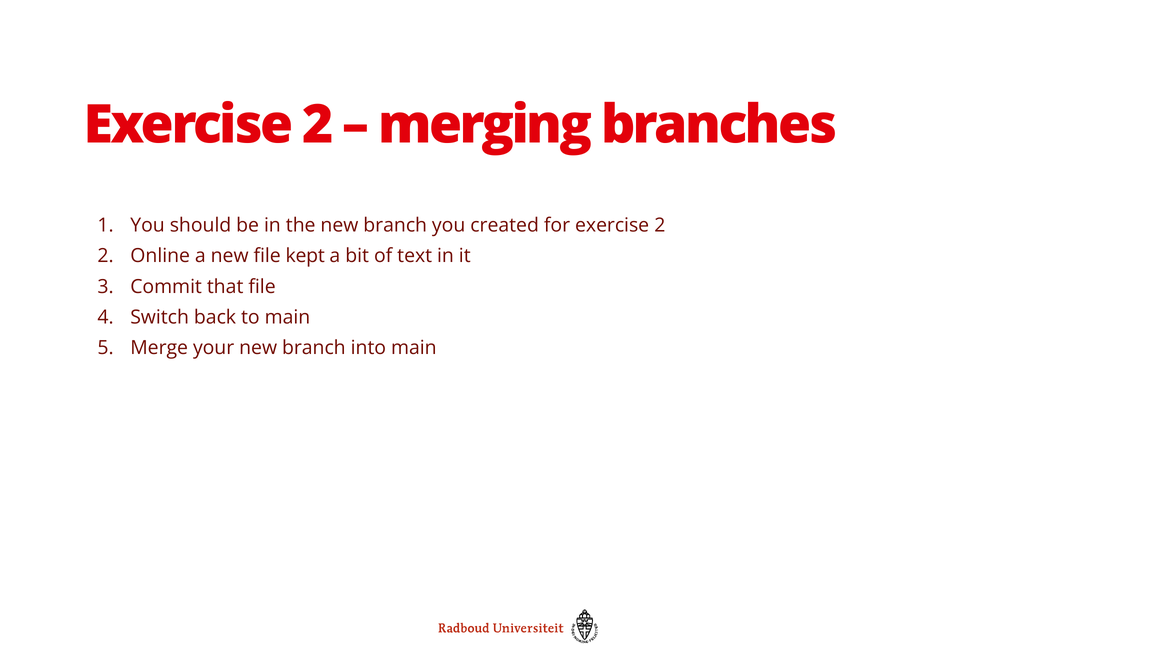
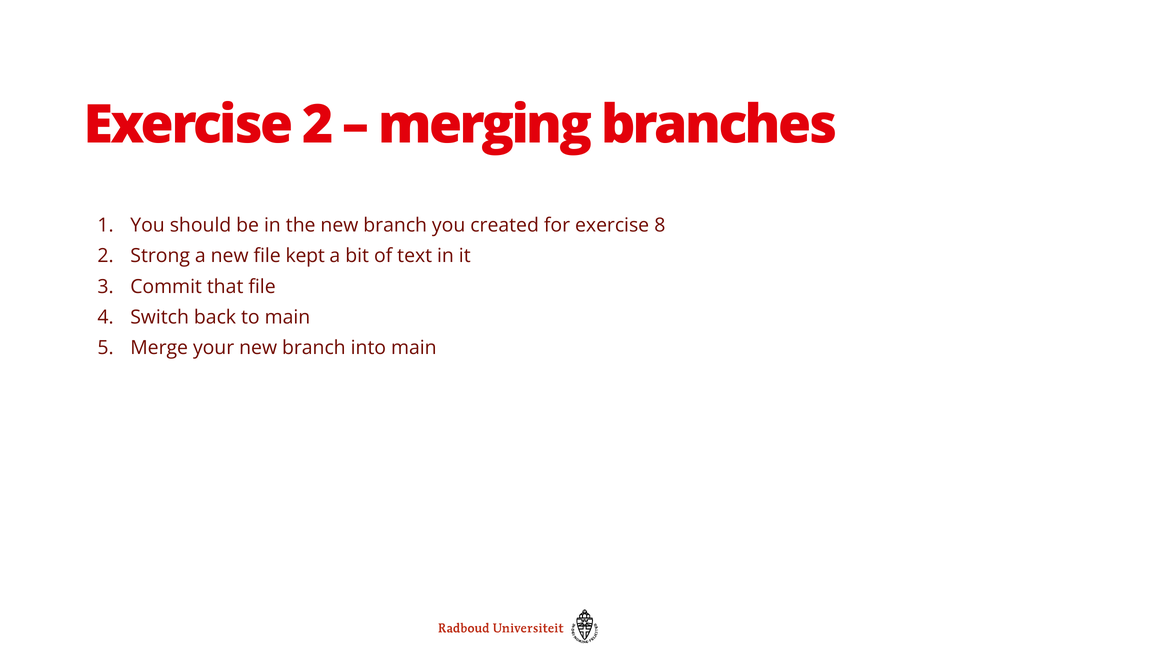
for exercise 2: 2 -> 8
Online: Online -> Strong
